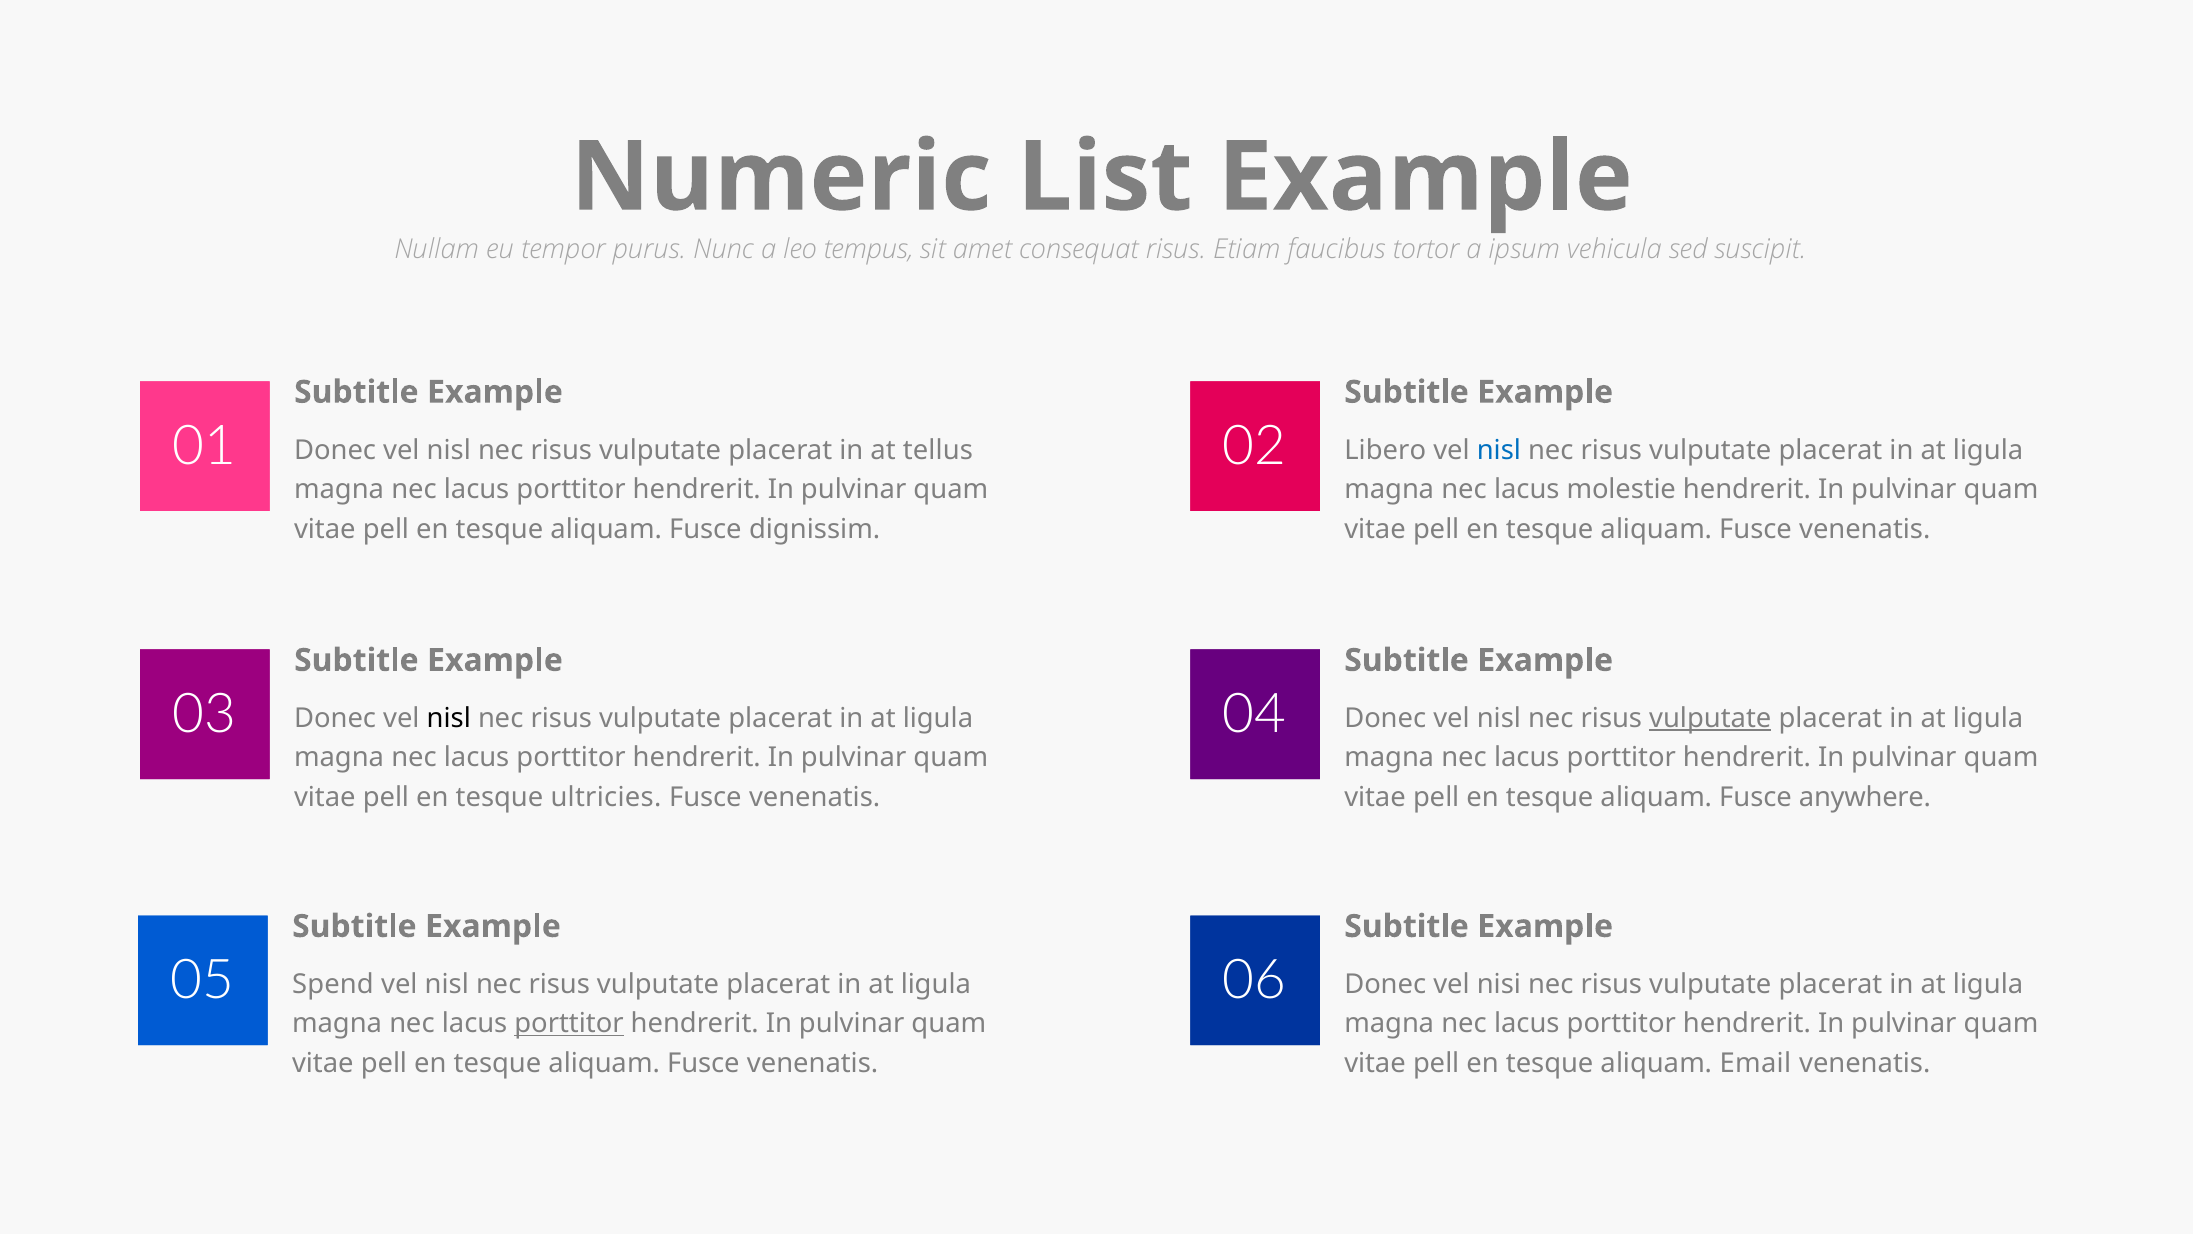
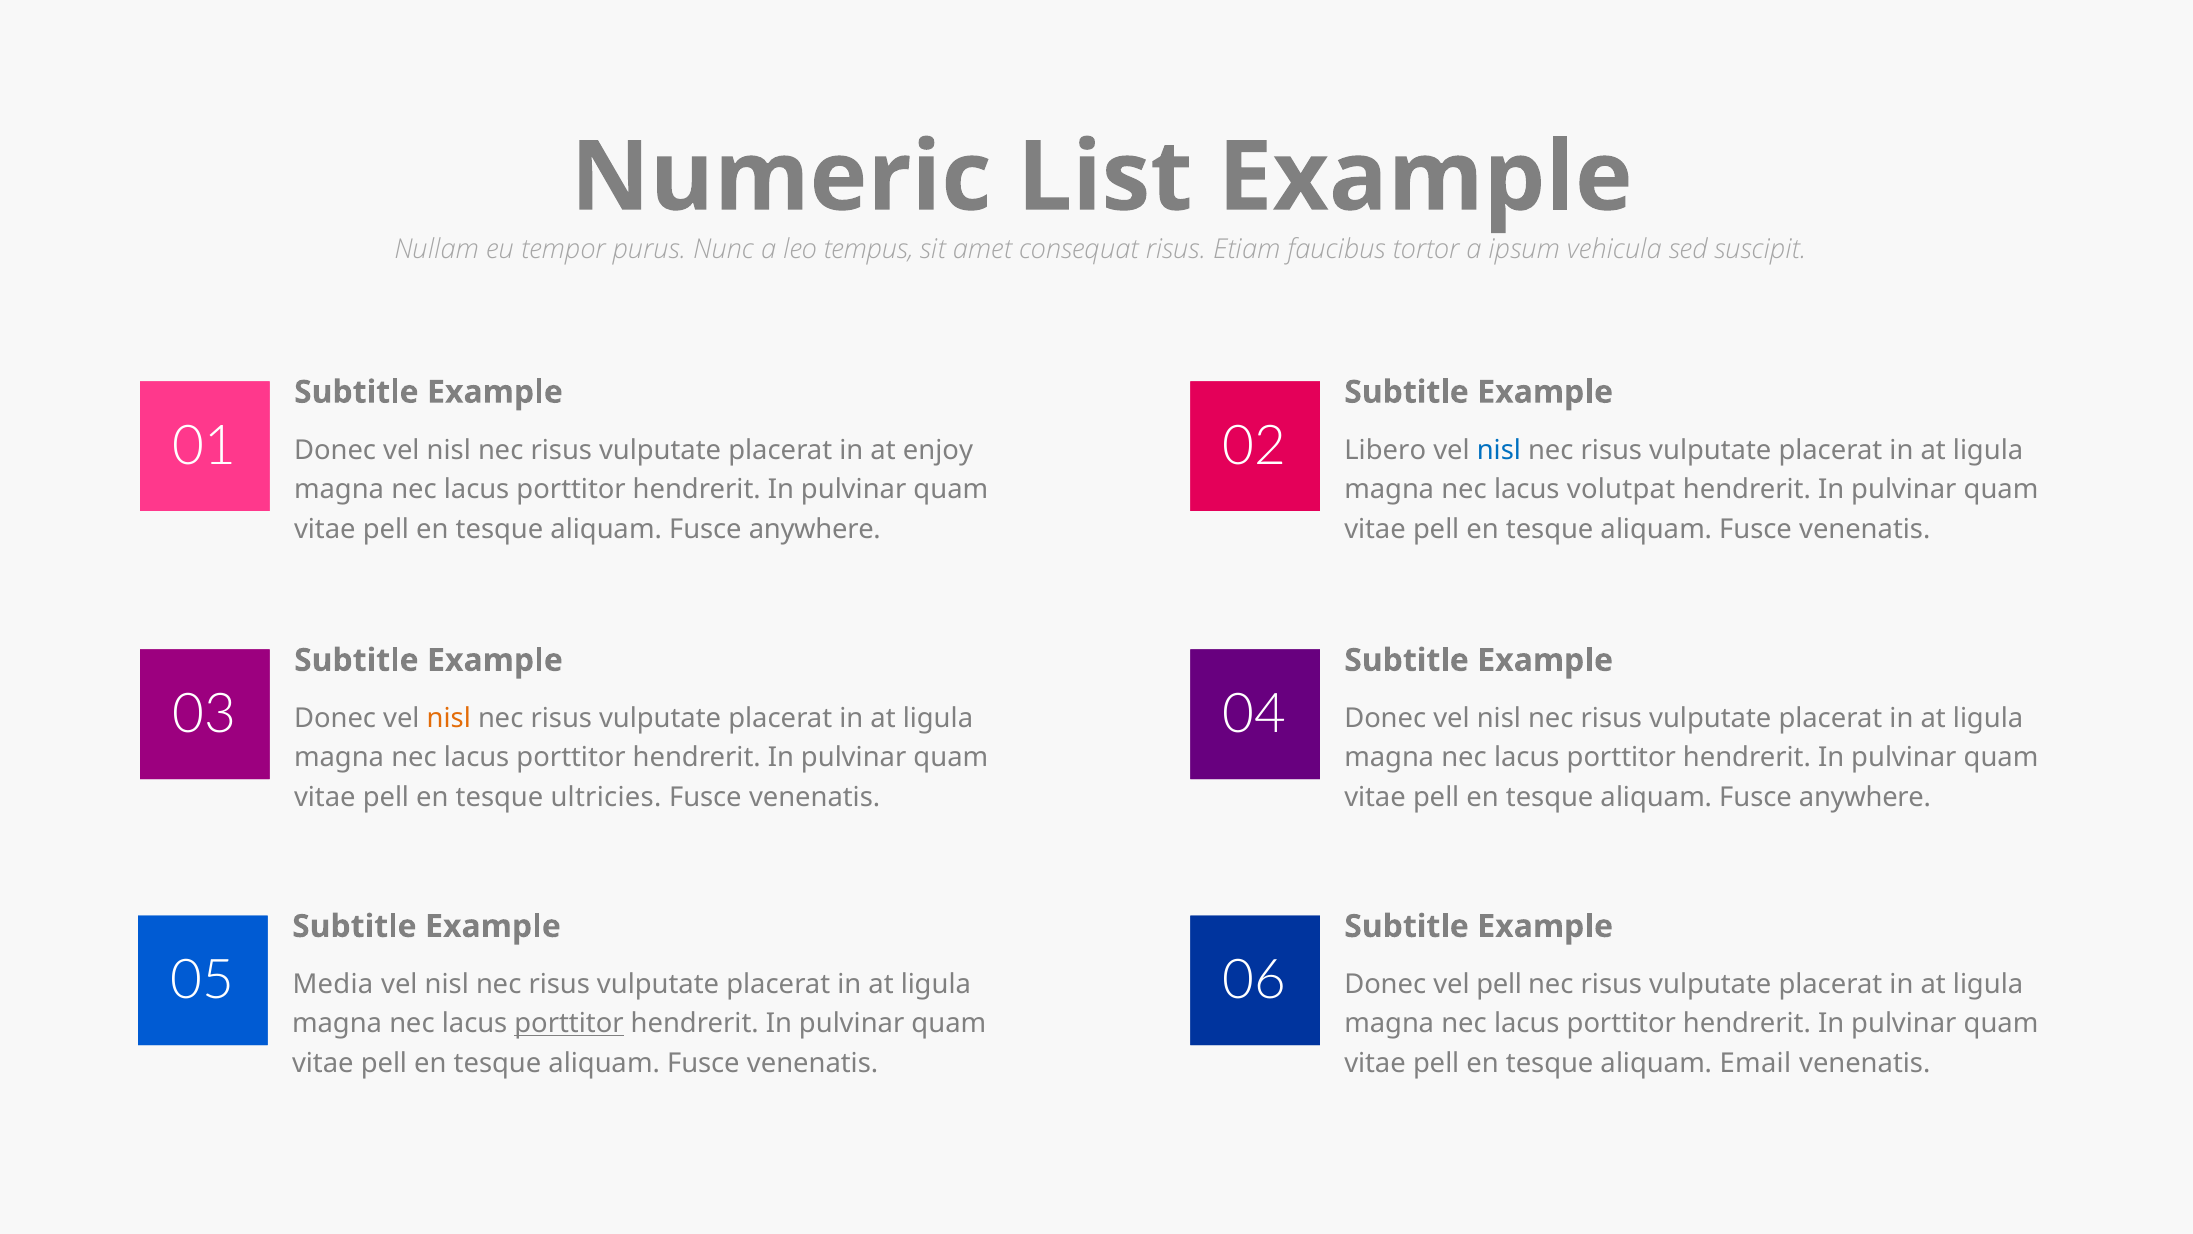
tellus: tellus -> enjoy
molestie: molestie -> volutpat
dignissim at (815, 529): dignissim -> anywhere
nisl at (449, 718) colour: black -> orange
vulputate at (1710, 718) underline: present -> none
Spend: Spend -> Media
vel nisi: nisi -> pell
